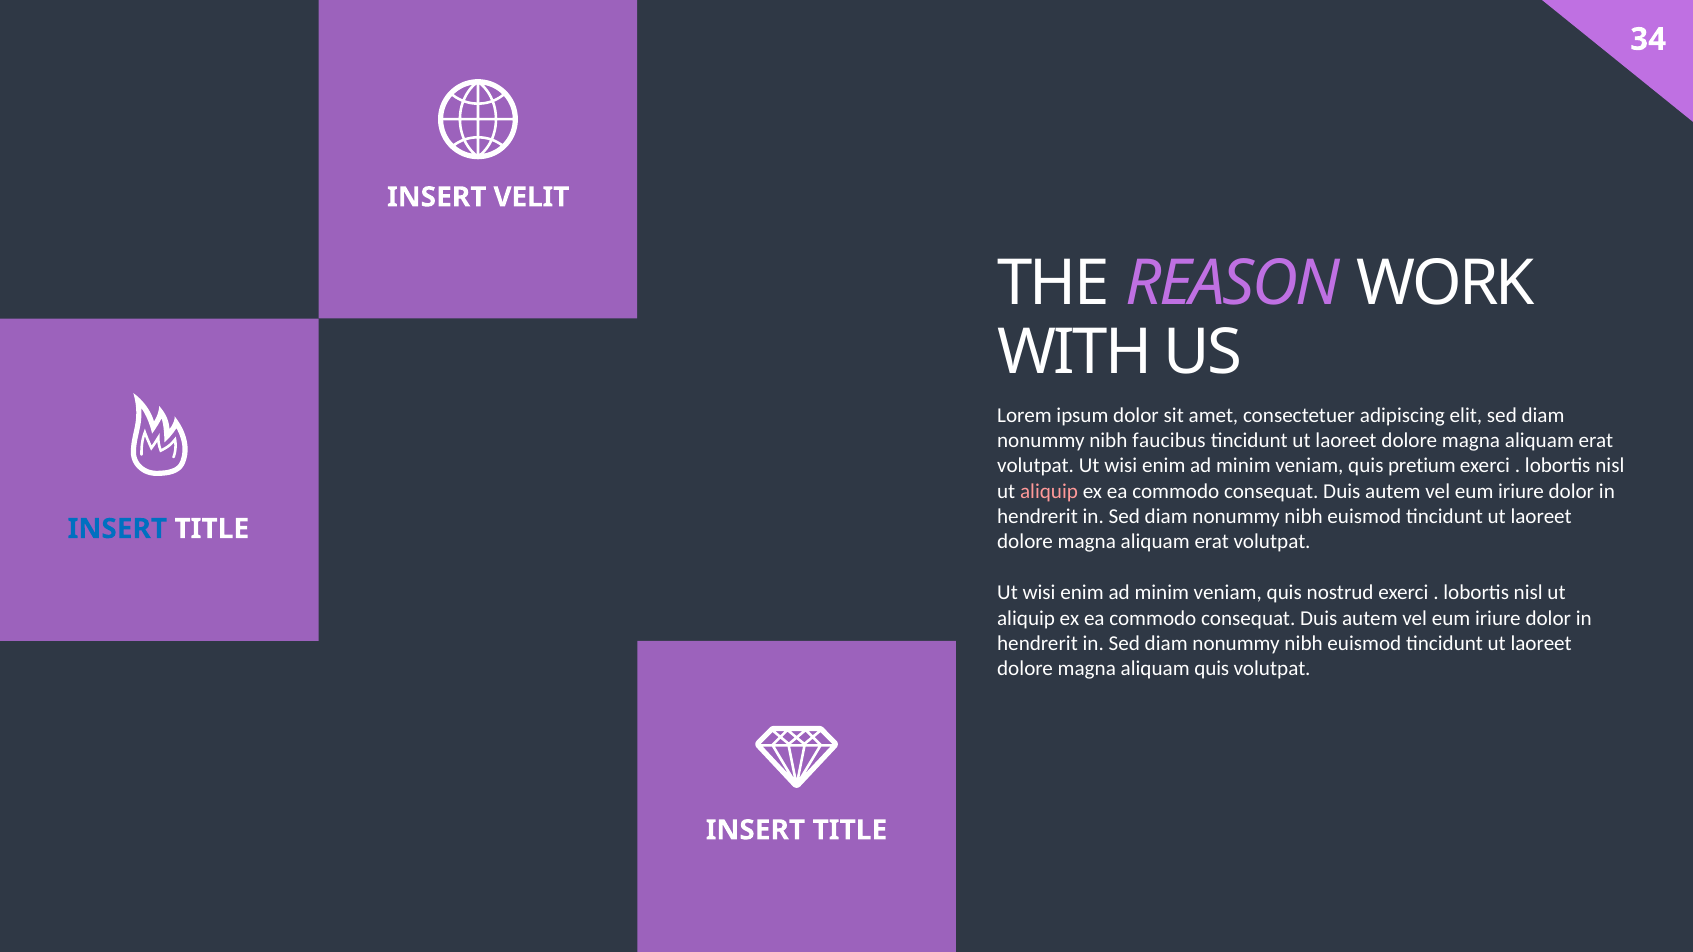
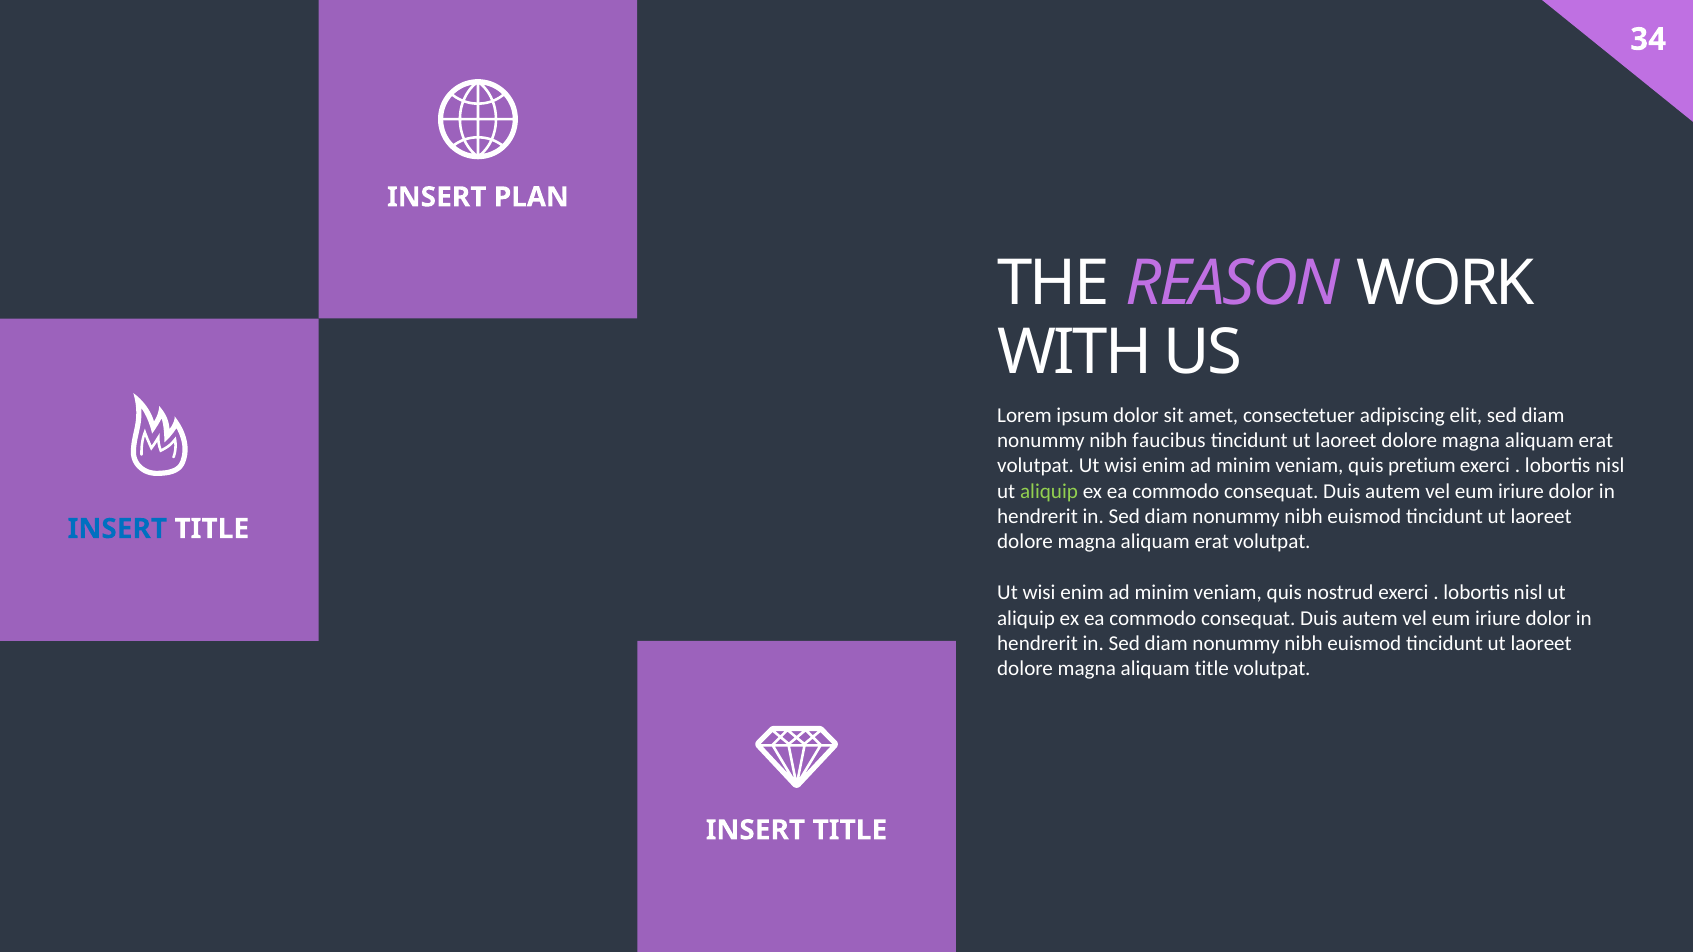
VELIT: VELIT -> PLAN
aliquip at (1049, 491) colour: pink -> light green
aliquam quis: quis -> title
